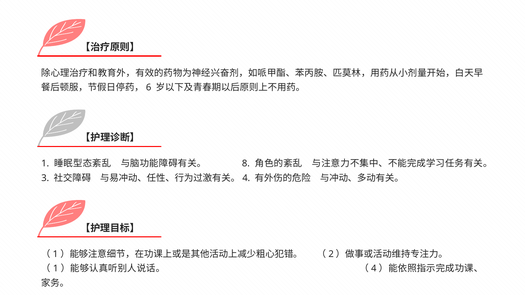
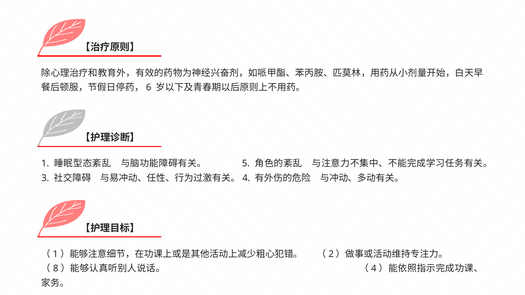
8: 8 -> 5
1 at (56, 269): 1 -> 8
